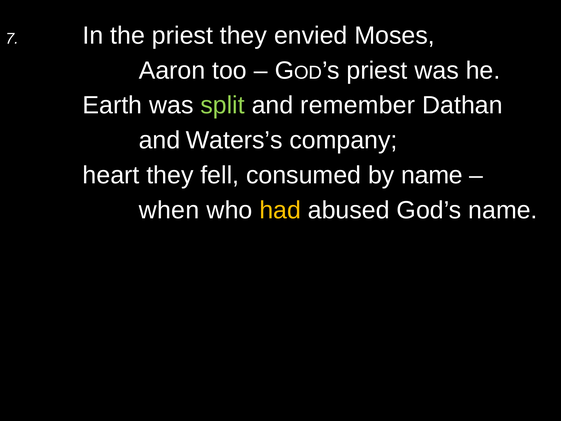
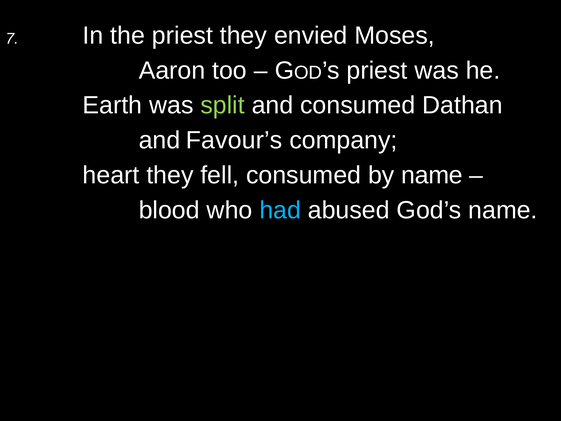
and remember: remember -> consumed
Waters’s: Waters’s -> Favour’s
when: when -> blood
had colour: yellow -> light blue
